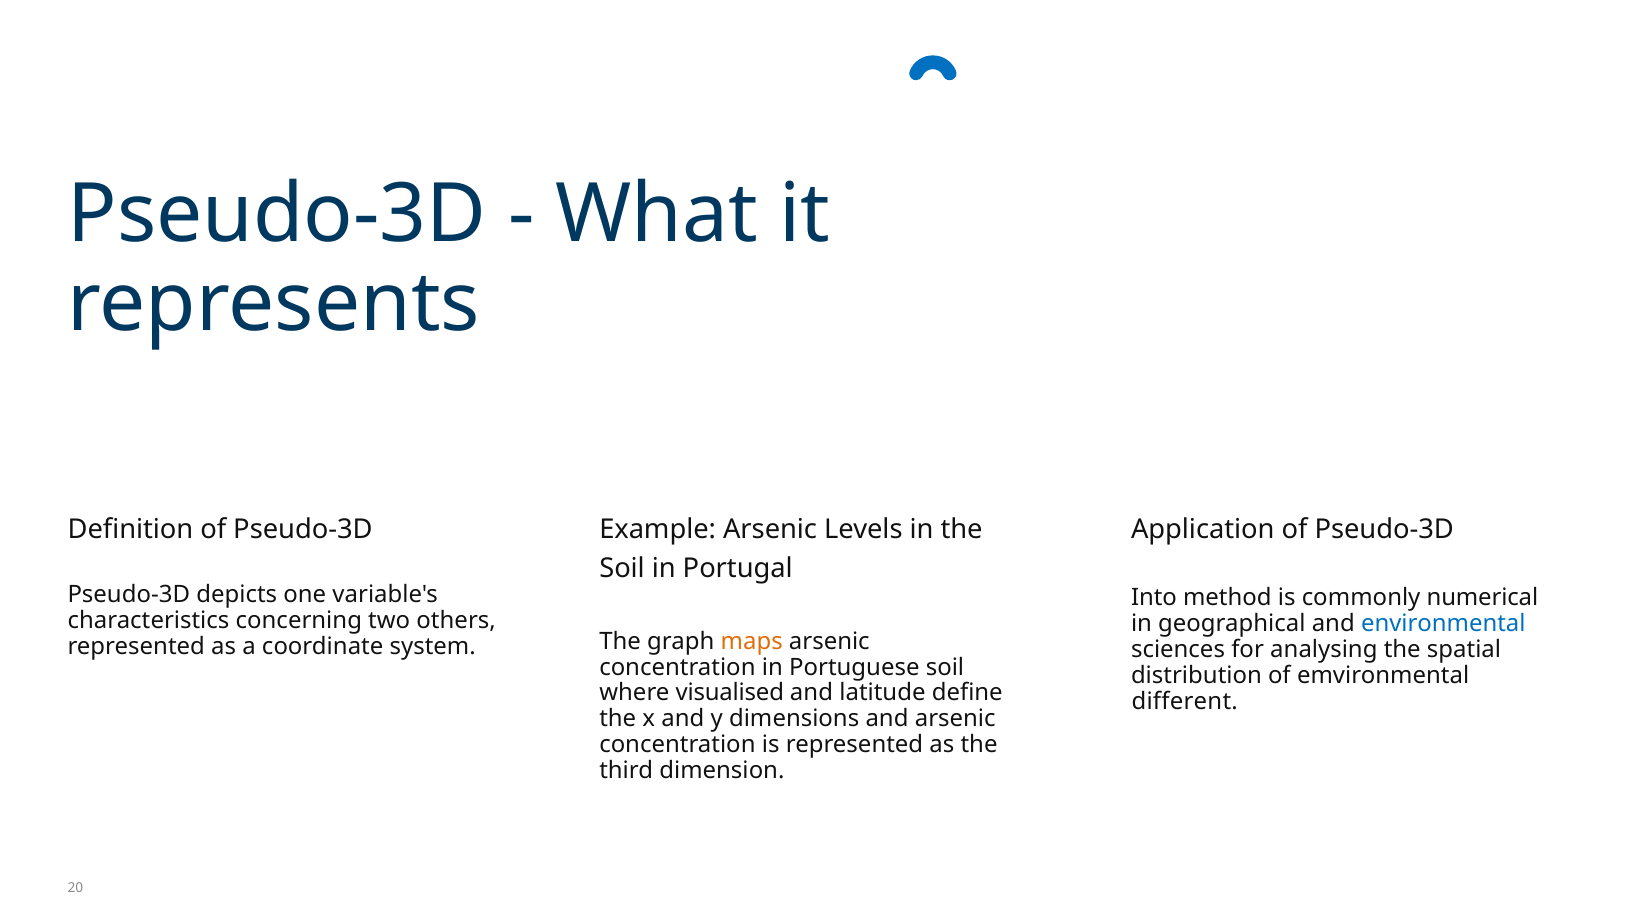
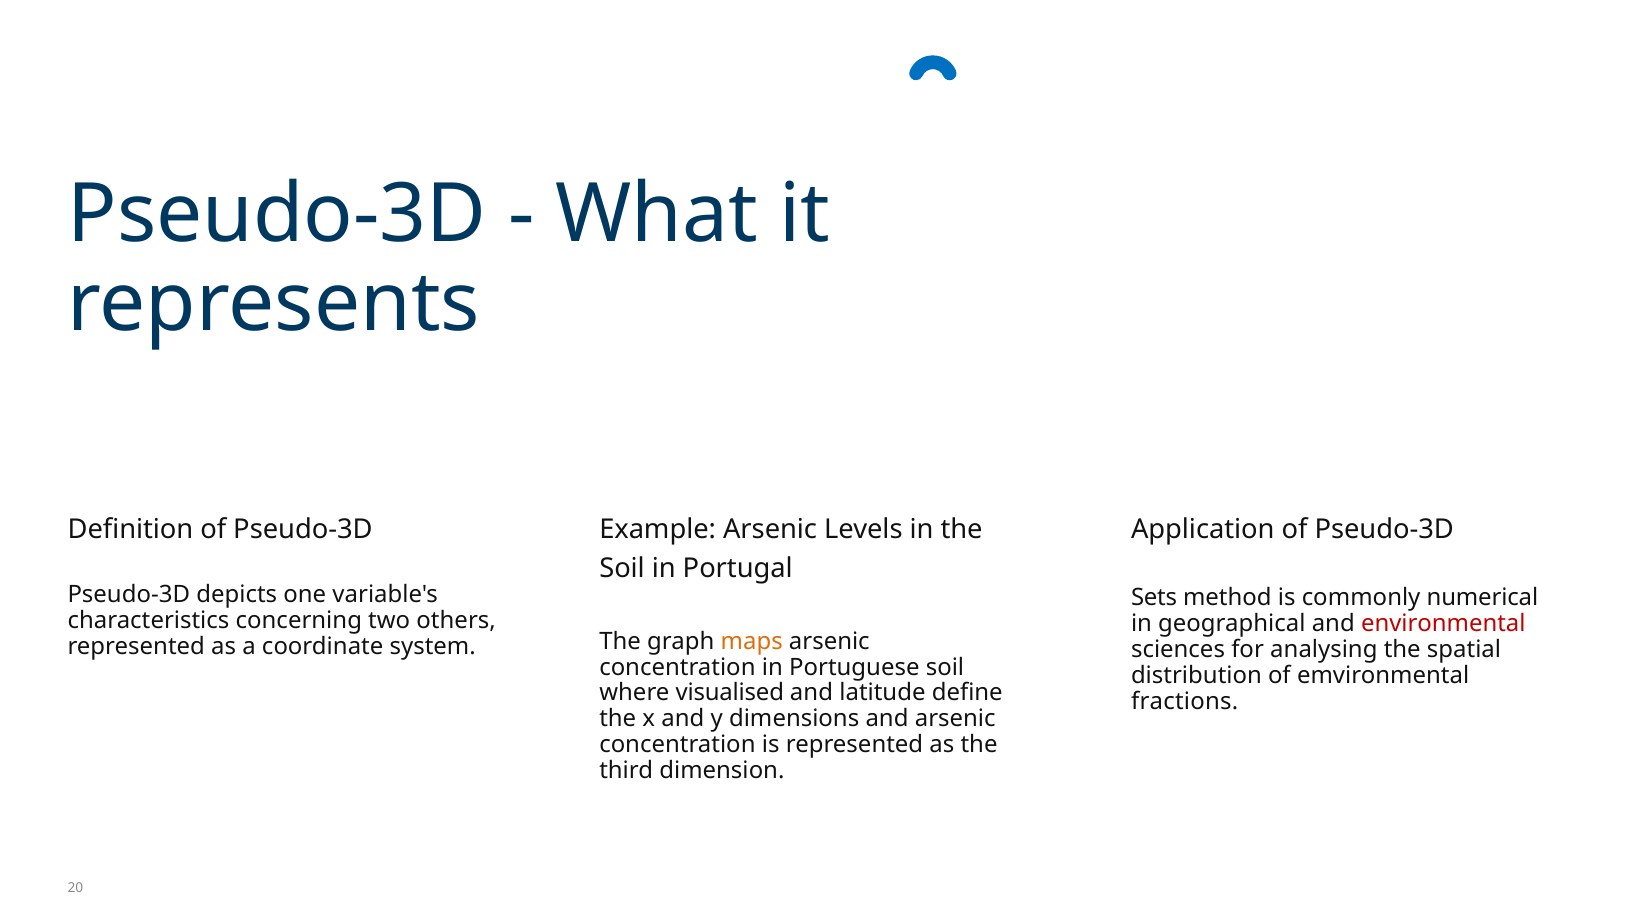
Into: Into -> Sets
environmental colour: blue -> red
different: different -> fractions
